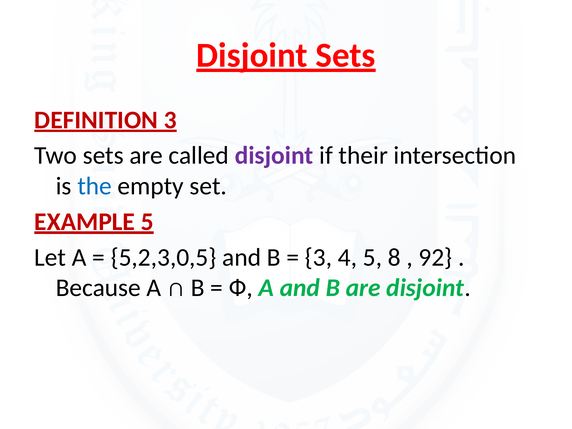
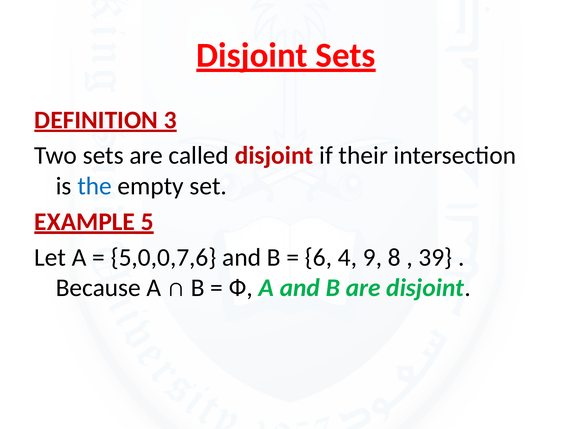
disjoint at (274, 156) colour: purple -> red
5,2,3,0,5: 5,2,3,0,5 -> 5,0,0,7,6
3 at (319, 257): 3 -> 6
4 5: 5 -> 9
92: 92 -> 39
